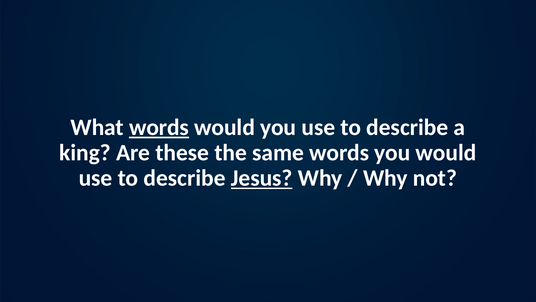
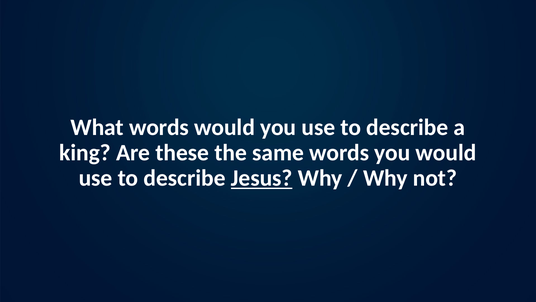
words at (159, 127) underline: present -> none
